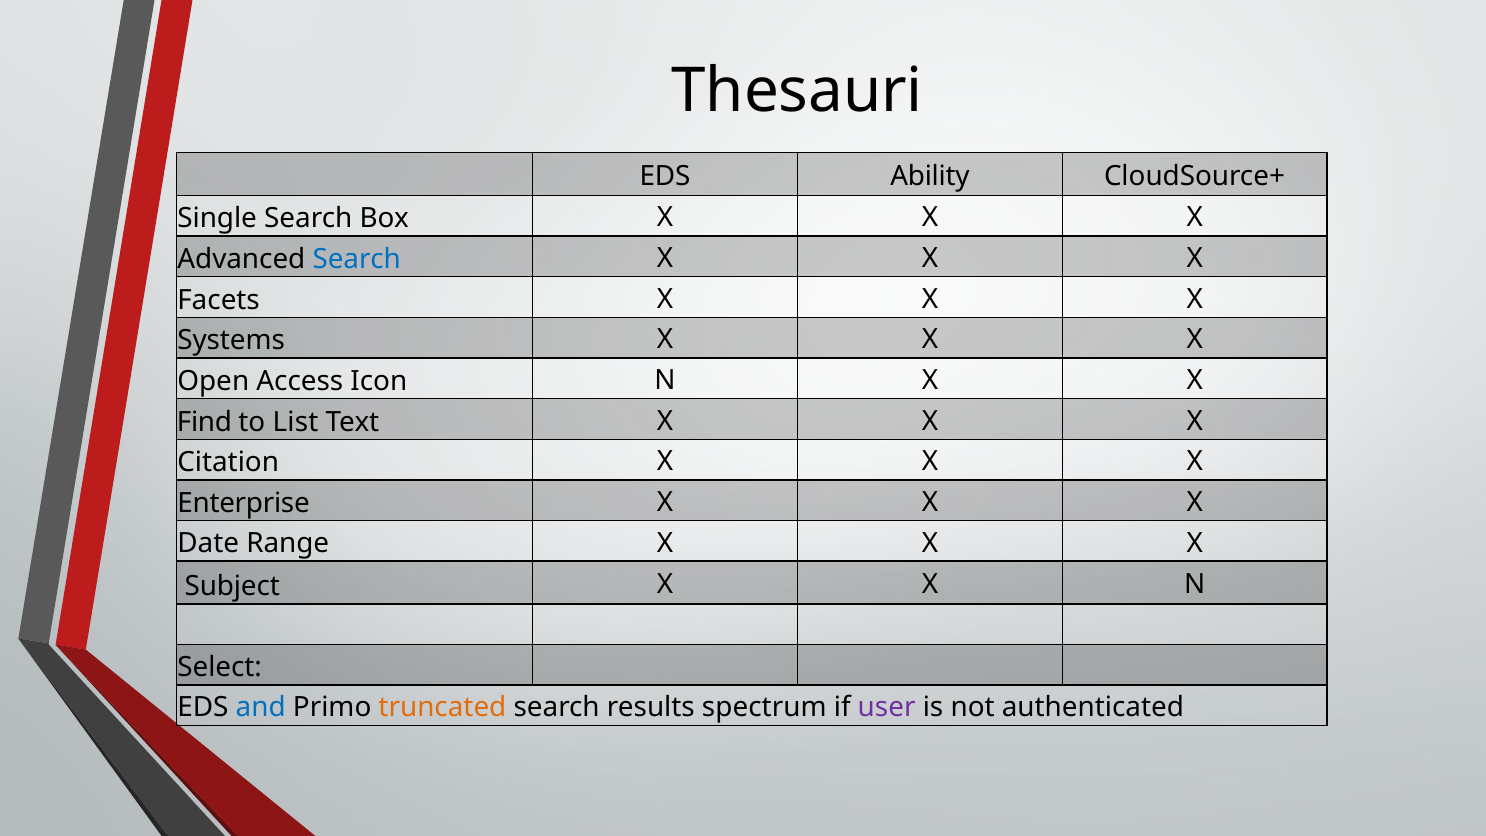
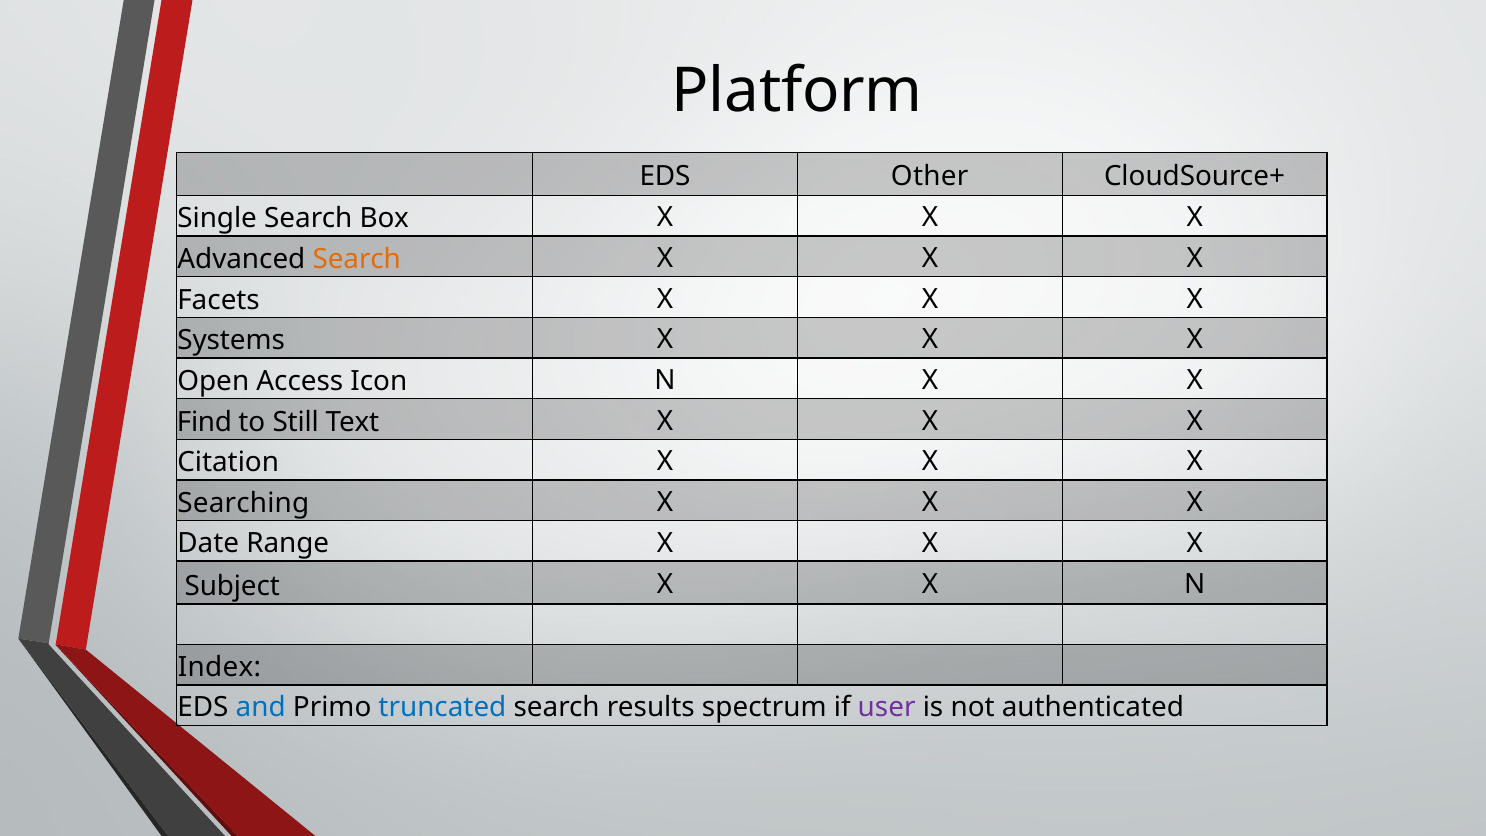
Thesauri: Thesauri -> Platform
Ability: Ability -> Other
Search at (357, 259) colour: blue -> orange
List: List -> Still
Enterprise: Enterprise -> Searching
Select: Select -> Index
truncated colour: orange -> blue
